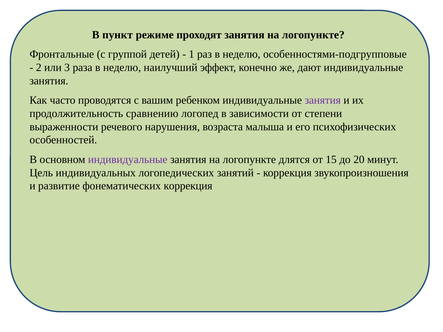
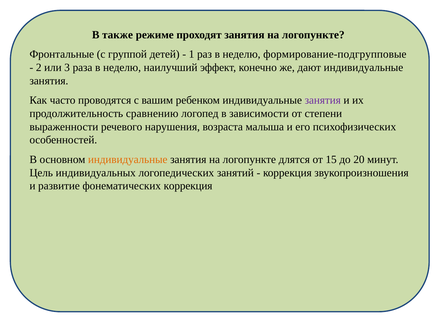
пункт: пункт -> также
особенностями-подгрупповые: особенностями-подгрупповые -> формирование-подгрупповые
индивидуальные at (128, 160) colour: purple -> orange
